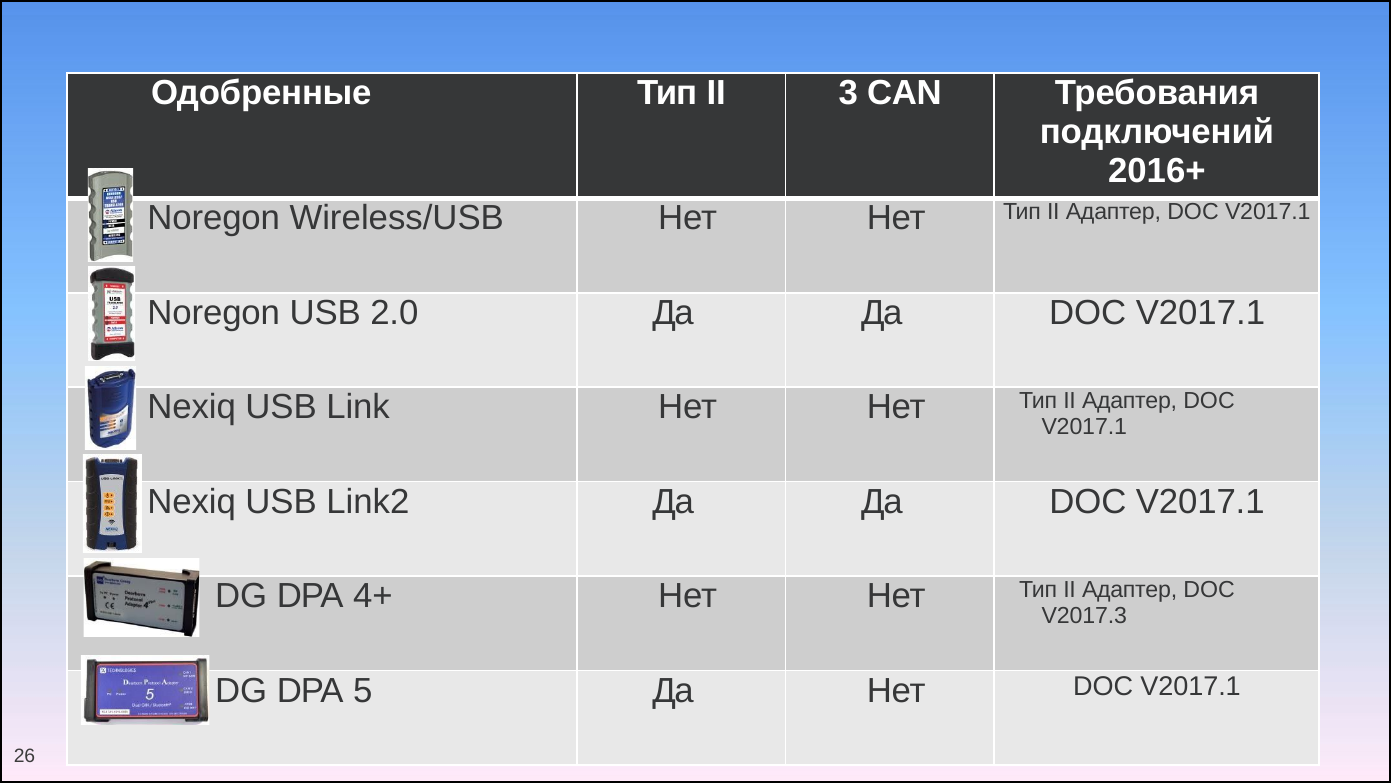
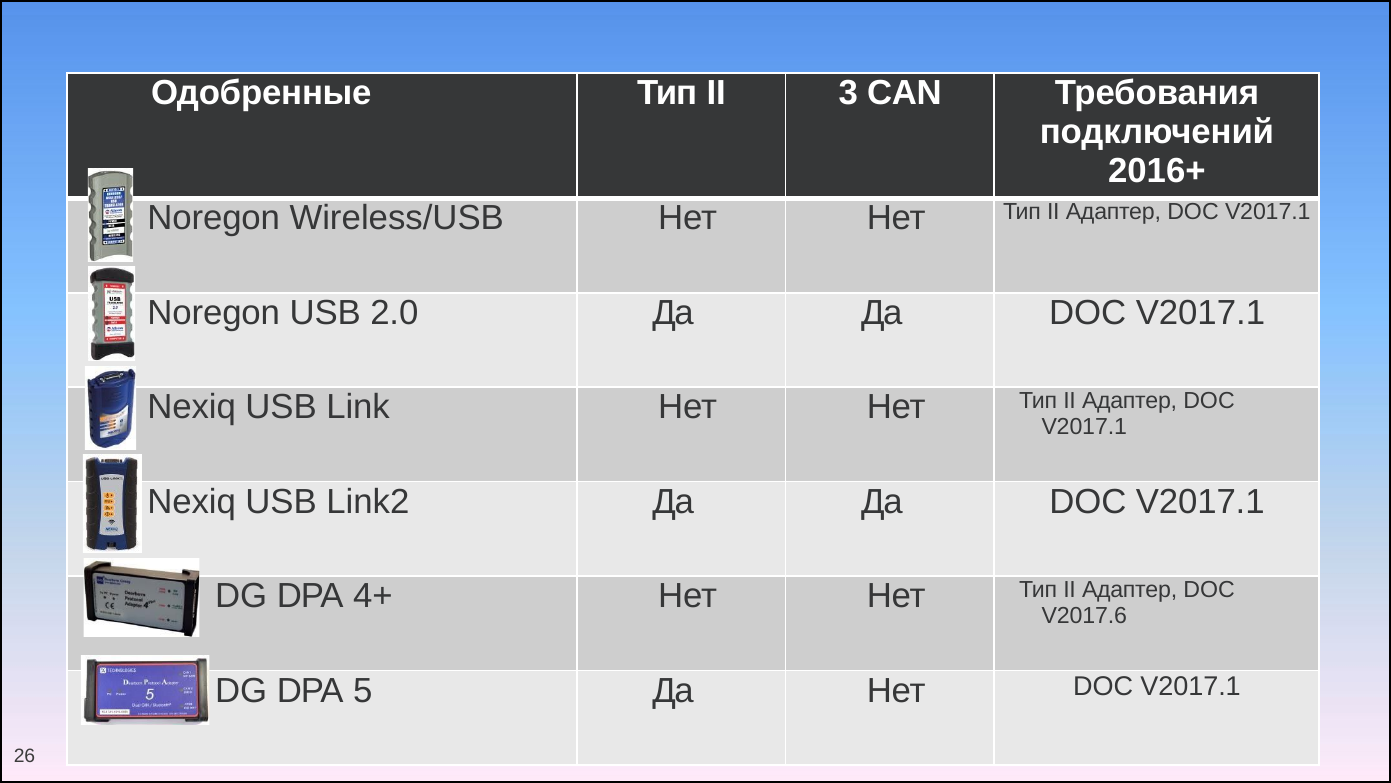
V2017.3: V2017.3 -> V2017.6
